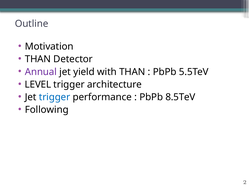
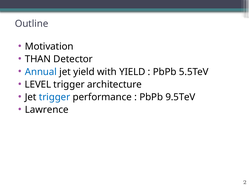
Annual colour: purple -> blue
with THAN: THAN -> YIELD
8.5TeV: 8.5TeV -> 9.5TeV
Following: Following -> Lawrence
